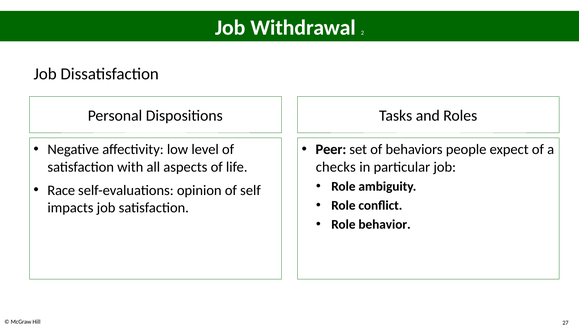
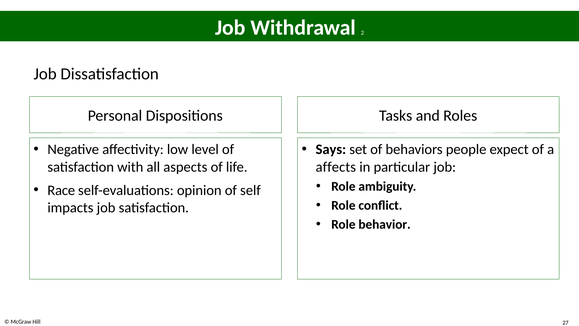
Peer: Peer -> Says
checks: checks -> affects
